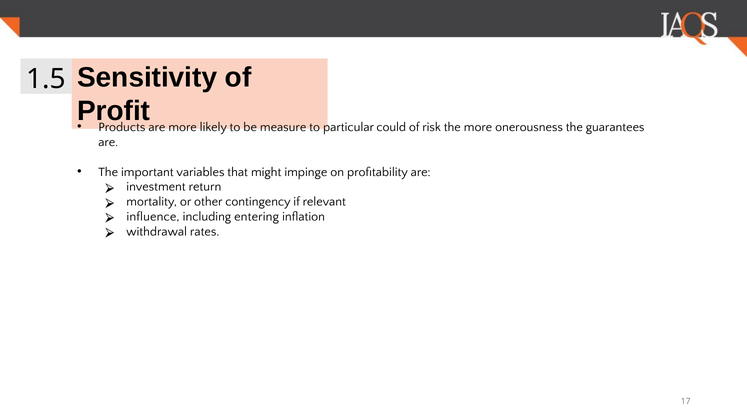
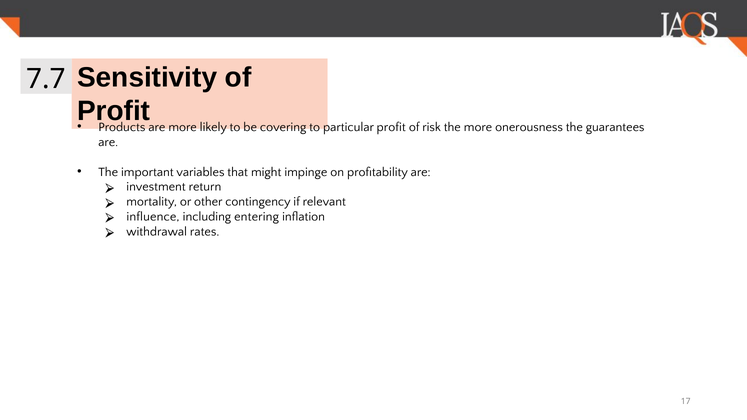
1.5: 1.5 -> 7.7
measure: measure -> covering
particular could: could -> profit
